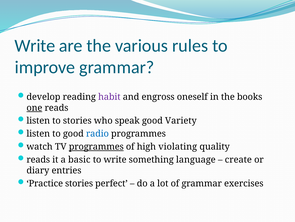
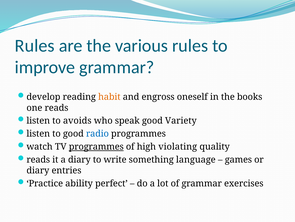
Write at (35, 46): Write -> Rules
habit colour: purple -> orange
one underline: present -> none
to stories: stories -> avoids
a basic: basic -> diary
create: create -> games
Practice stories: stories -> ability
